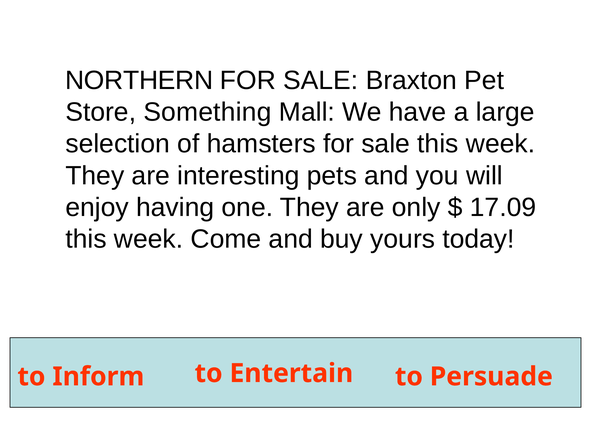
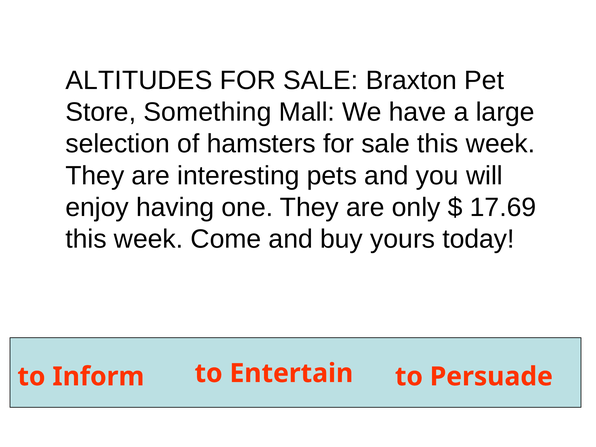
NORTHERN: NORTHERN -> ALTITUDES
17.09: 17.09 -> 17.69
